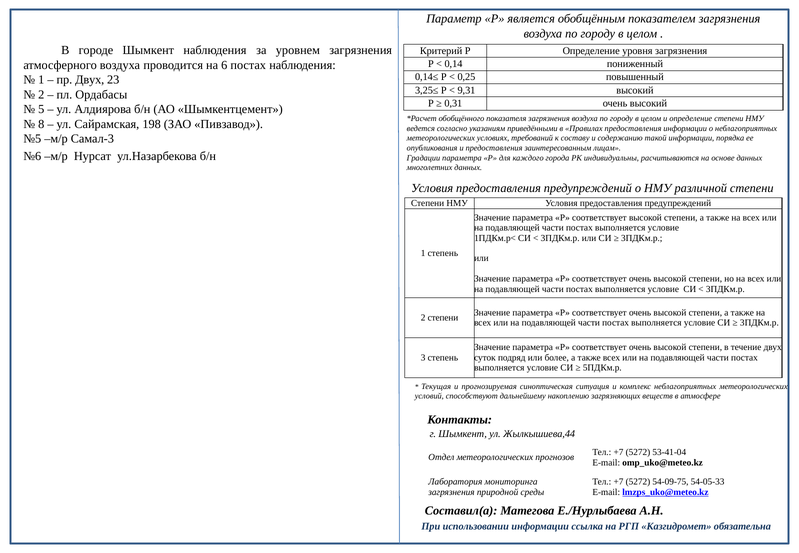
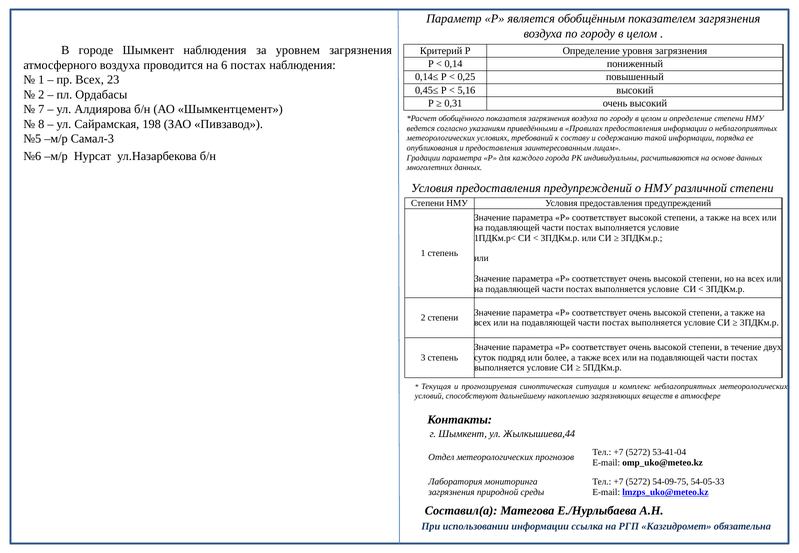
пр Двух: Двух -> Всех
3,25≤: 3,25≤ -> 0,45≤
9,31: 9,31 -> 5,16
5: 5 -> 7
